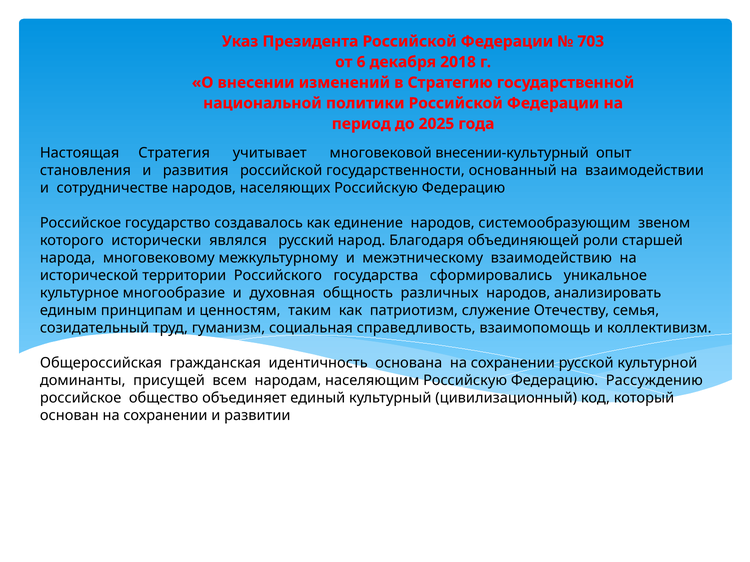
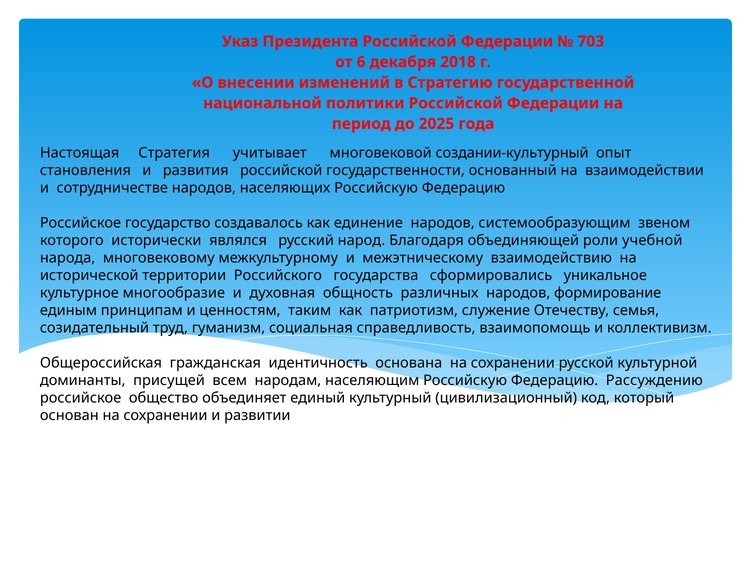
внесении-культурный: внесении-культурный -> создании-культурный
старшей: старшей -> учебной
анализировать: анализировать -> формирование
